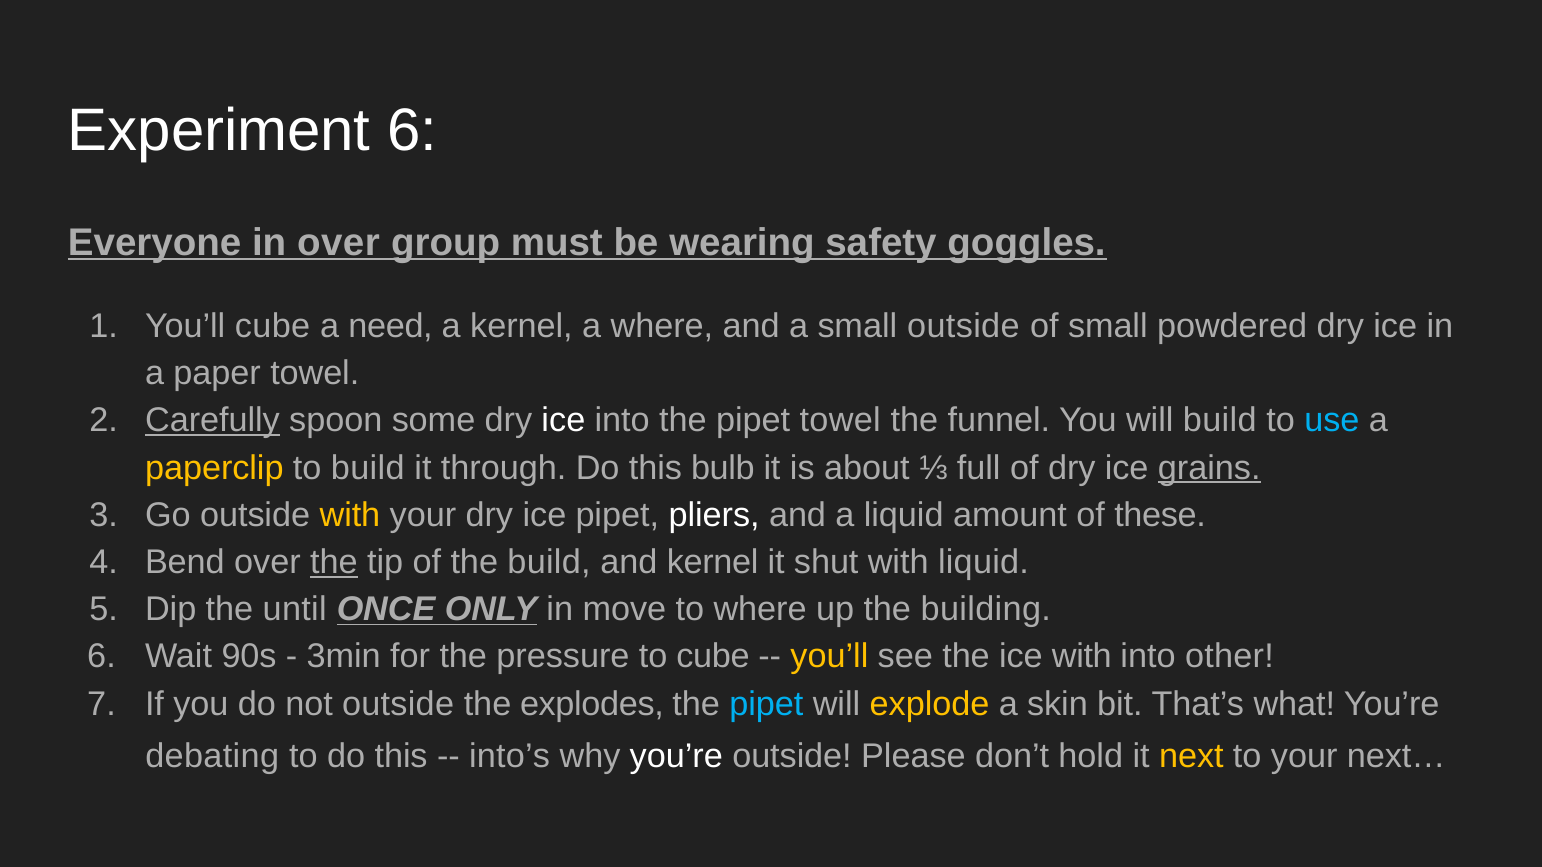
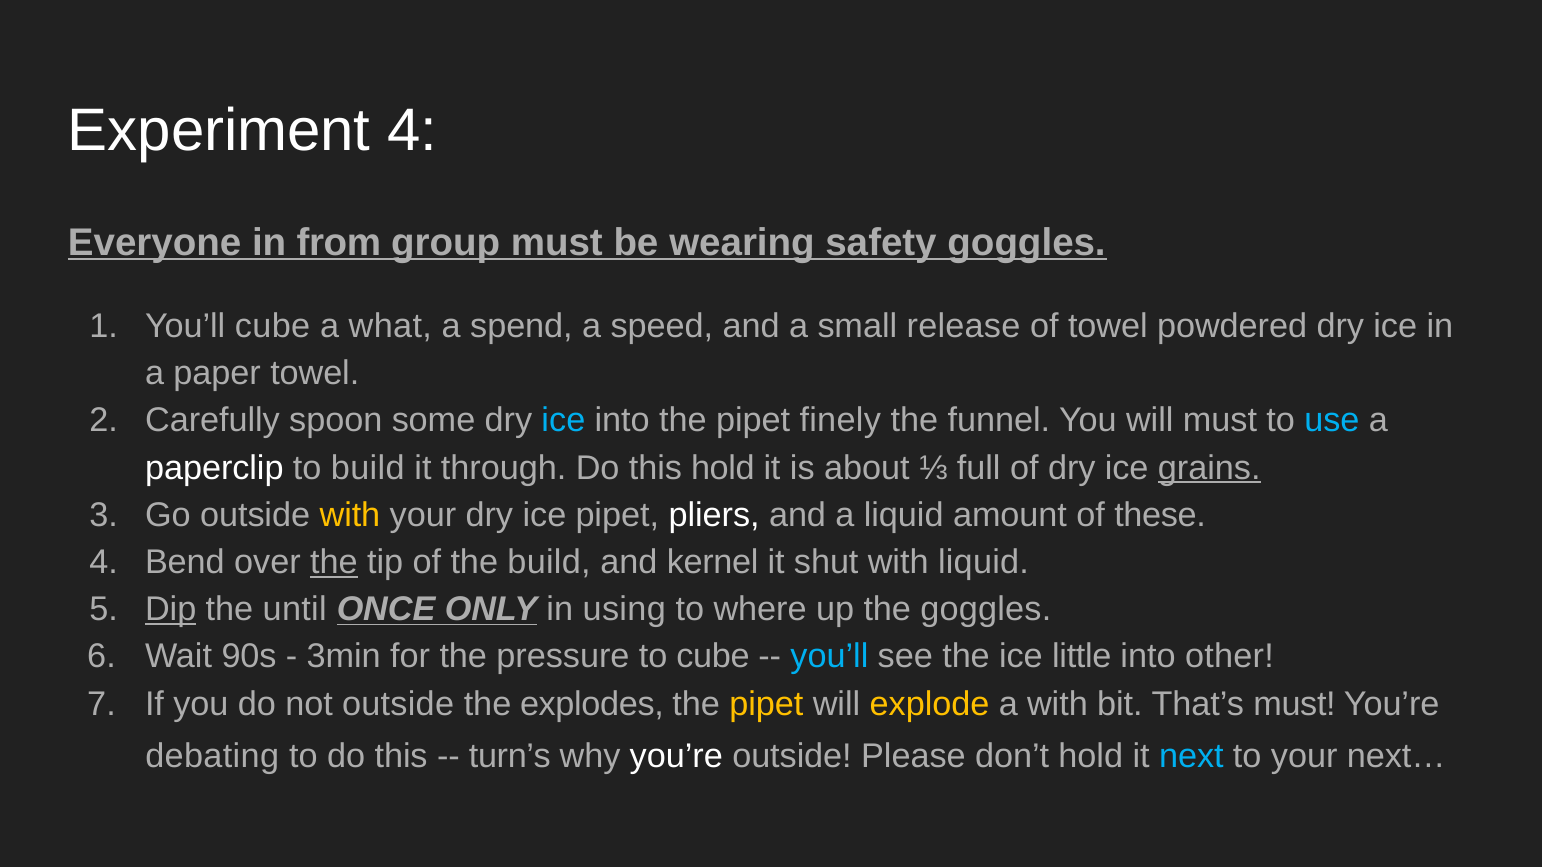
Experiment 6: 6 -> 4
in over: over -> from
need: need -> what
a kernel: kernel -> spend
a where: where -> speed
small outside: outside -> release
of small: small -> towel
Carefully underline: present -> none
ice at (563, 421) colour: white -> light blue
pipet towel: towel -> finely
will build: build -> must
paperclip colour: yellow -> white
this bulb: bulb -> hold
Dip underline: none -> present
move: move -> using
the building: building -> goggles
you’ll at (829, 657) colour: yellow -> light blue
ice with: with -> little
pipet at (766, 704) colour: light blue -> yellow
a skin: skin -> with
That’s what: what -> must
into’s: into’s -> turn’s
next colour: yellow -> light blue
